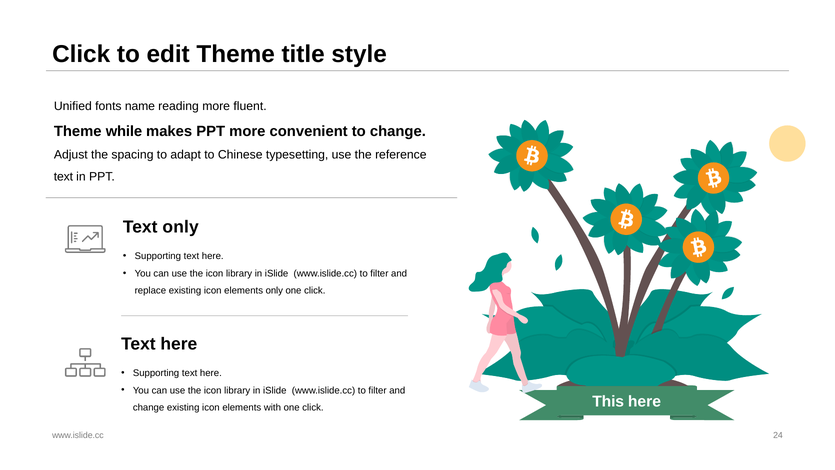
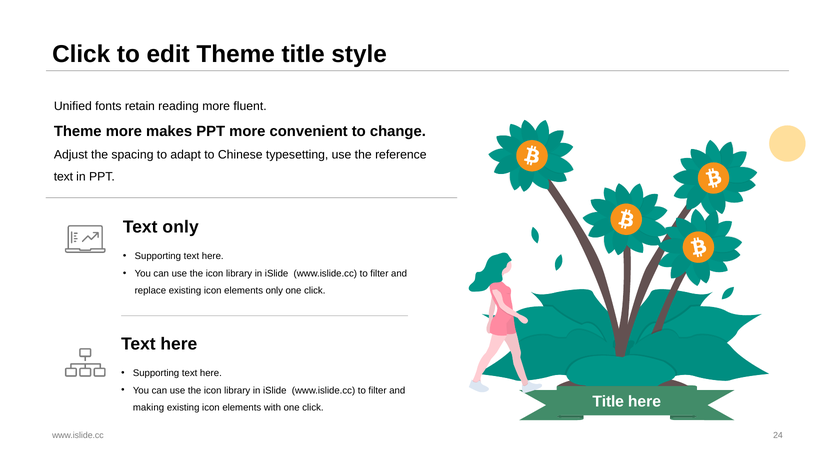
name: name -> retain
Theme while: while -> more
This at (608, 401): This -> Title
change at (149, 407): change -> making
